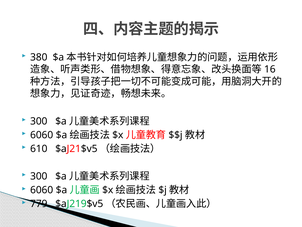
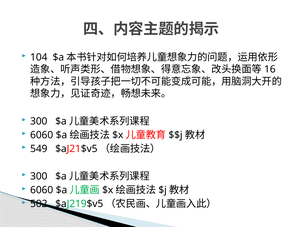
380: 380 -> 104
610: 610 -> 549
779: 779 -> 502
